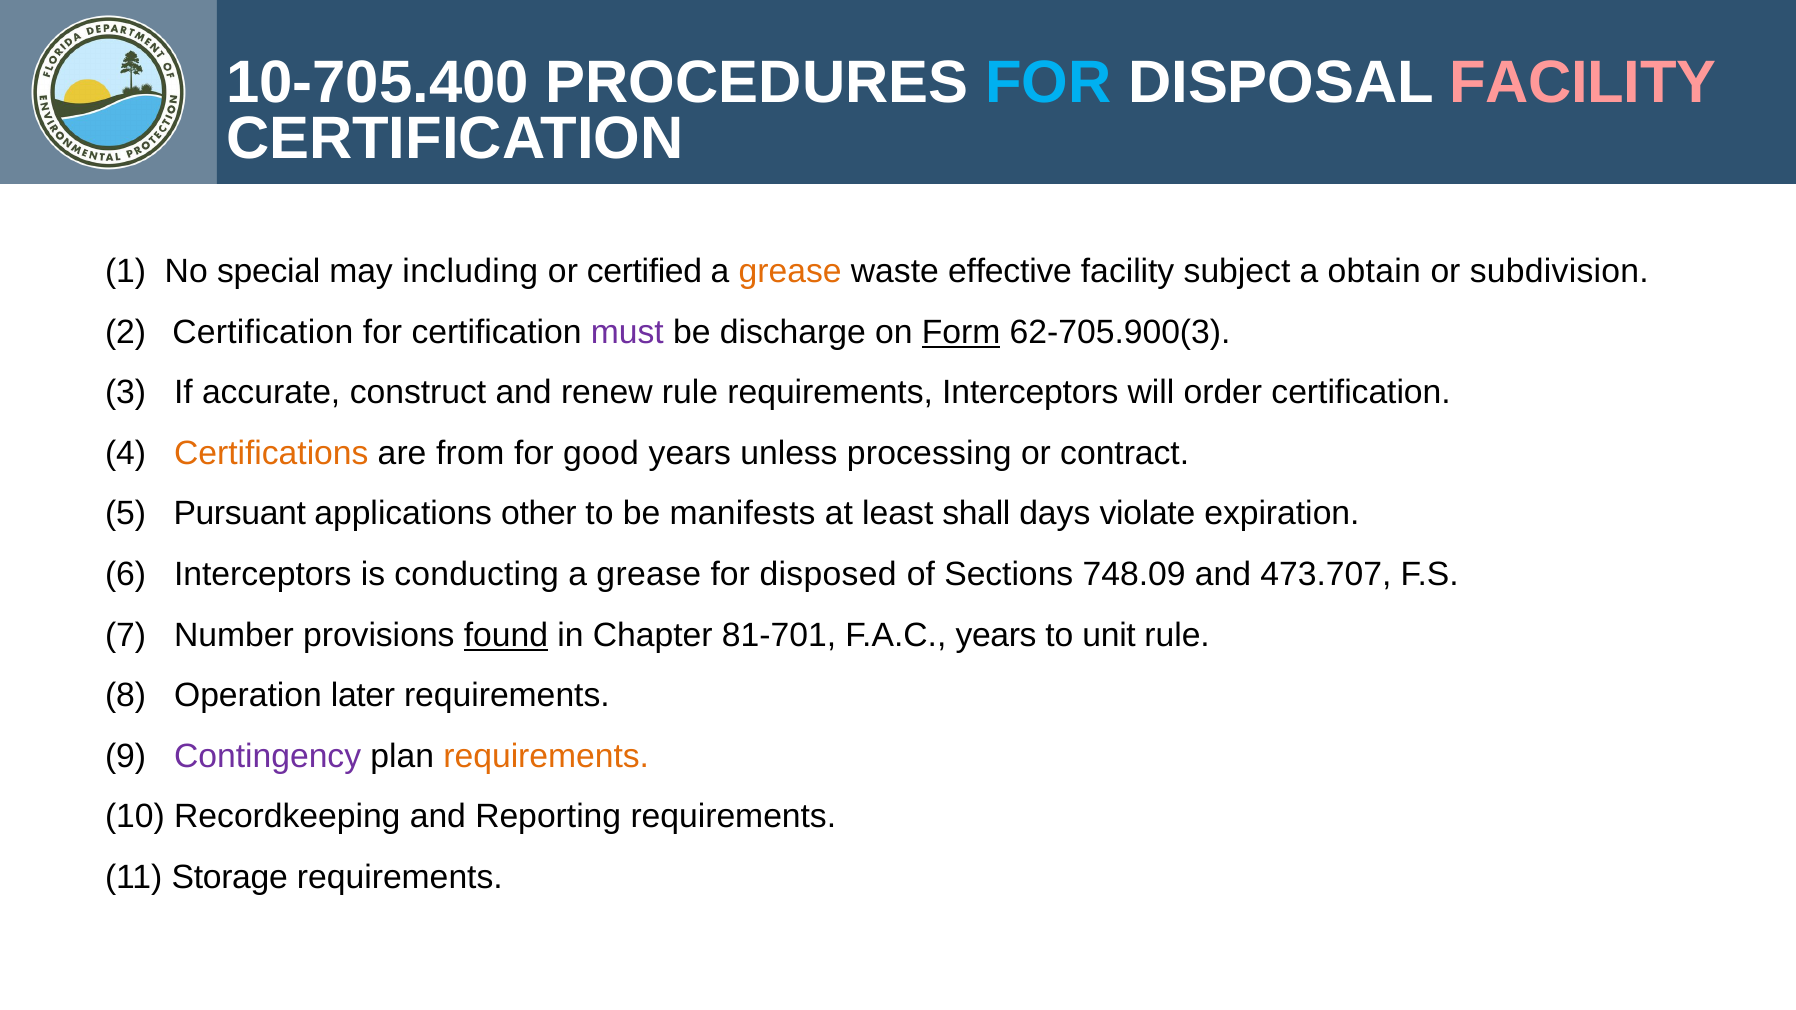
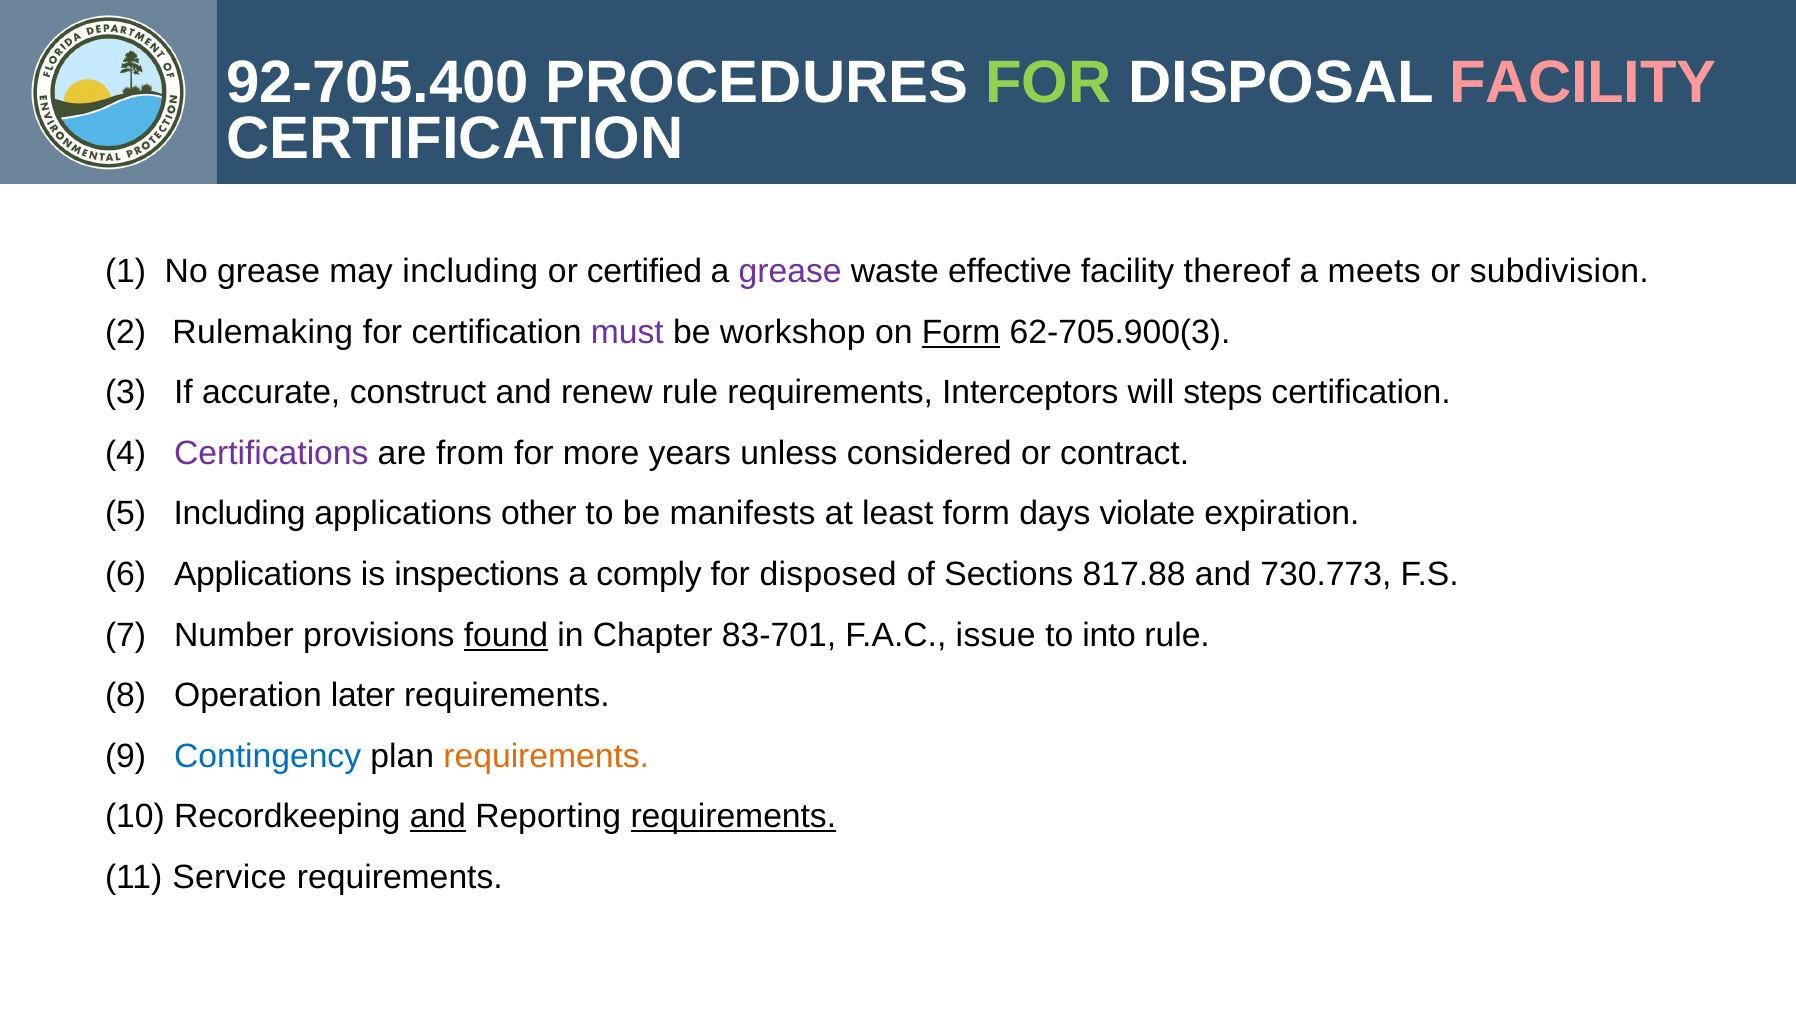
10-705.400: 10-705.400 -> 92-705.400
FOR at (1048, 82) colour: light blue -> light green
No special: special -> grease
grease at (790, 272) colour: orange -> purple
subject: subject -> thereof
obtain: obtain -> meets
2 Certification: Certification -> Rulemaking
discharge: discharge -> workshop
order: order -> steps
Certifications colour: orange -> purple
good: good -> more
processing: processing -> considered
5 Pursuant: Pursuant -> Including
least shall: shall -> form
6 Interceptors: Interceptors -> Applications
conducting: conducting -> inspections
grease at (649, 575): grease -> comply
748.09: 748.09 -> 817.88
473.707: 473.707 -> 730.773
81-701: 81-701 -> 83-701
F.A.C years: years -> issue
unit: unit -> into
Contingency colour: purple -> blue
and at (438, 817) underline: none -> present
requirements at (733, 817) underline: none -> present
Storage: Storage -> Service
